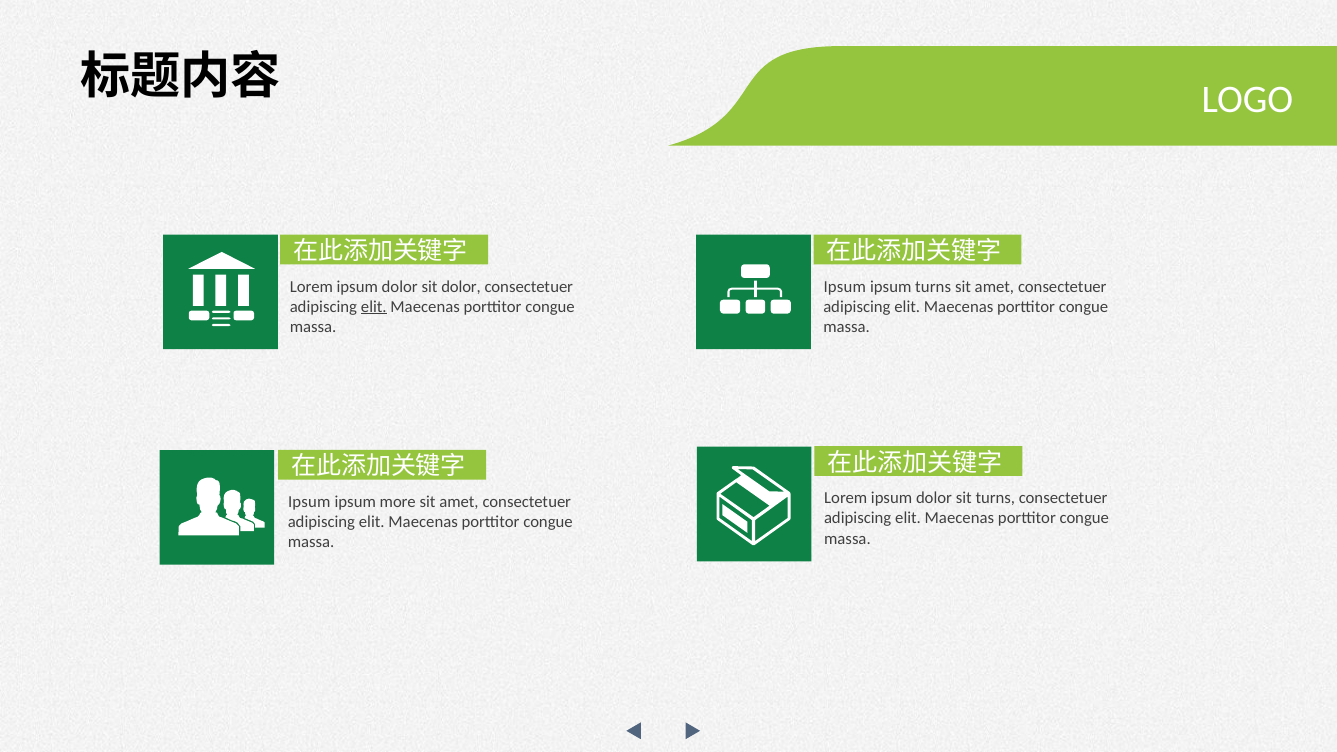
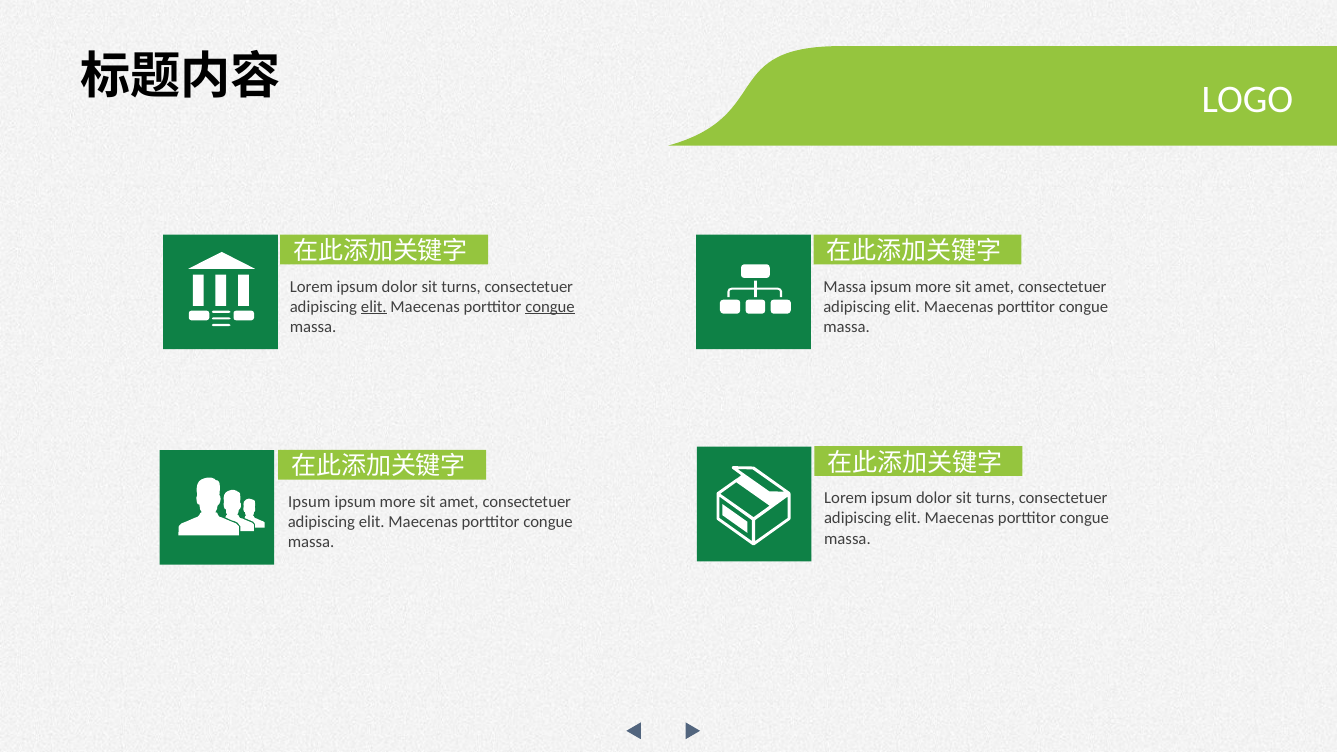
dolor at (461, 287): dolor -> turns
Ipsum at (845, 287): Ipsum -> Massa
turns at (933, 287): turns -> more
congue at (550, 307) underline: none -> present
